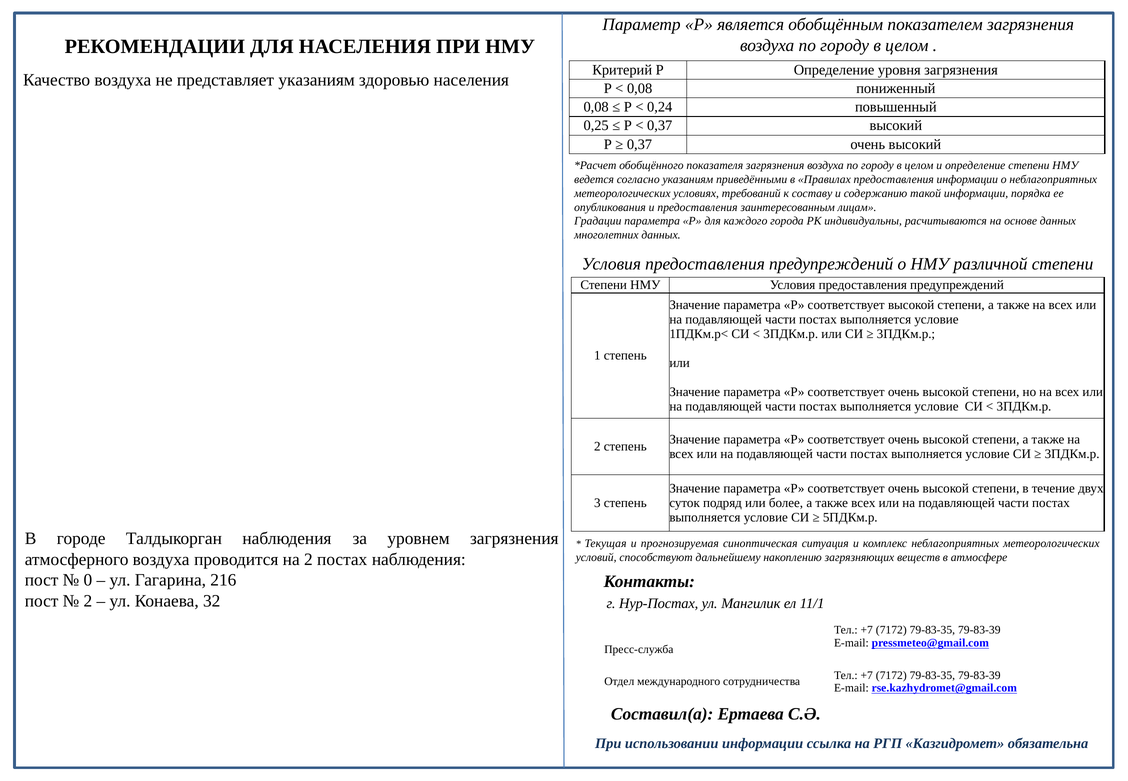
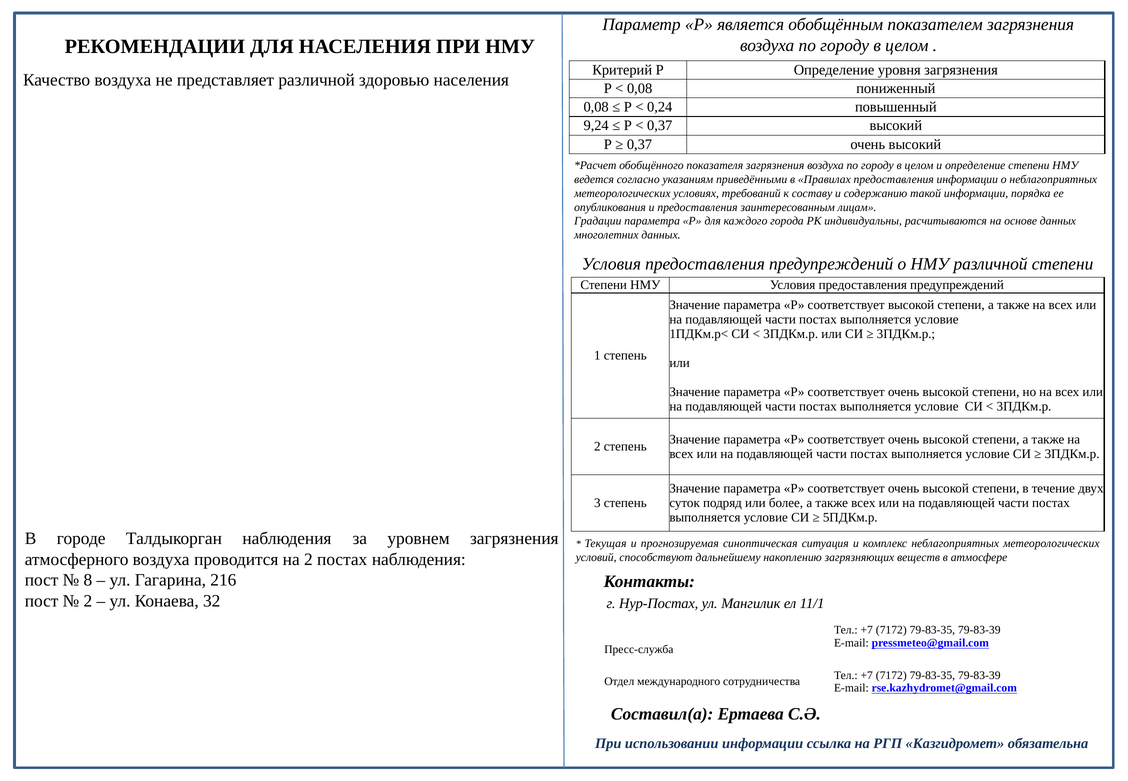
представляет указаниям: указаниям -> различной
0,25: 0,25 -> 9,24
0: 0 -> 8
